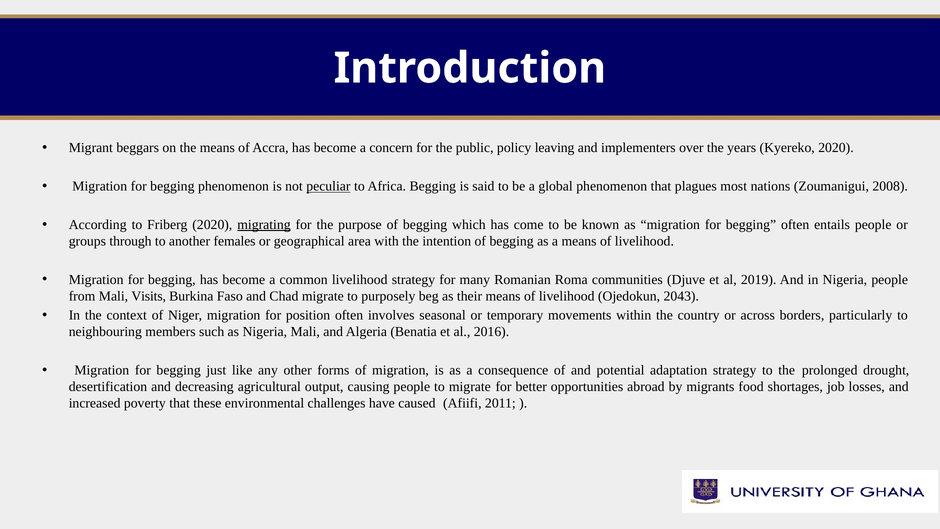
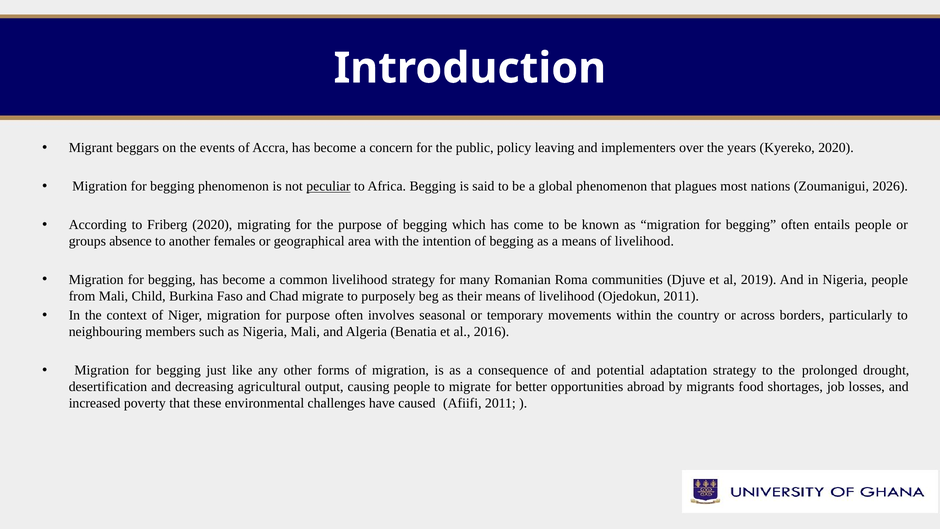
the means: means -> events
2008: 2008 -> 2026
migrating underline: present -> none
through: through -> absence
Visits: Visits -> Child
Ojedokun 2043: 2043 -> 2011
for position: position -> purpose
